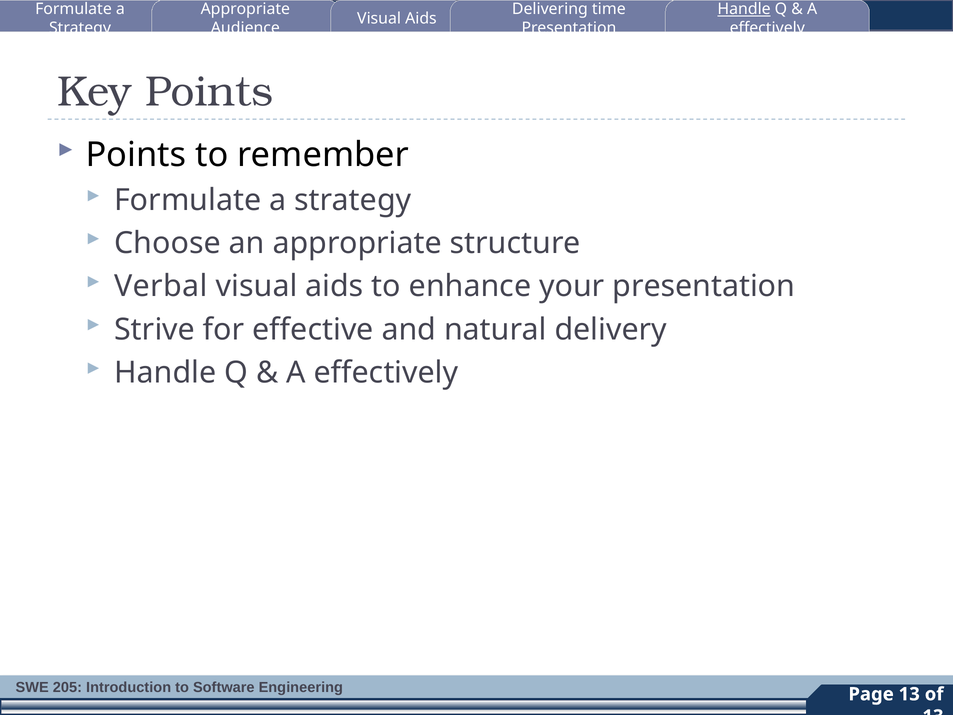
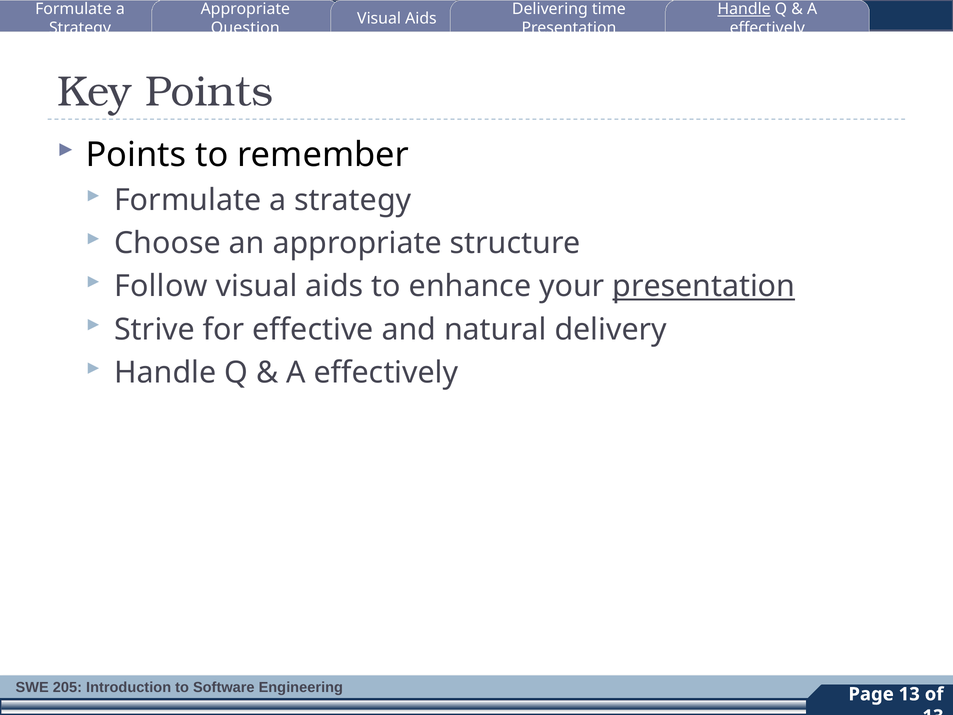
Audience: Audience -> Question
Verbal: Verbal -> Follow
presentation at (704, 286) underline: none -> present
